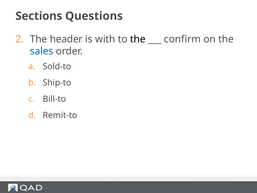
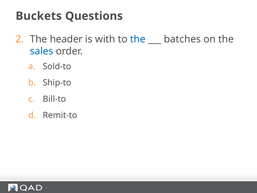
Sections: Sections -> Buckets
the at (138, 39) colour: black -> blue
confirm: confirm -> batches
